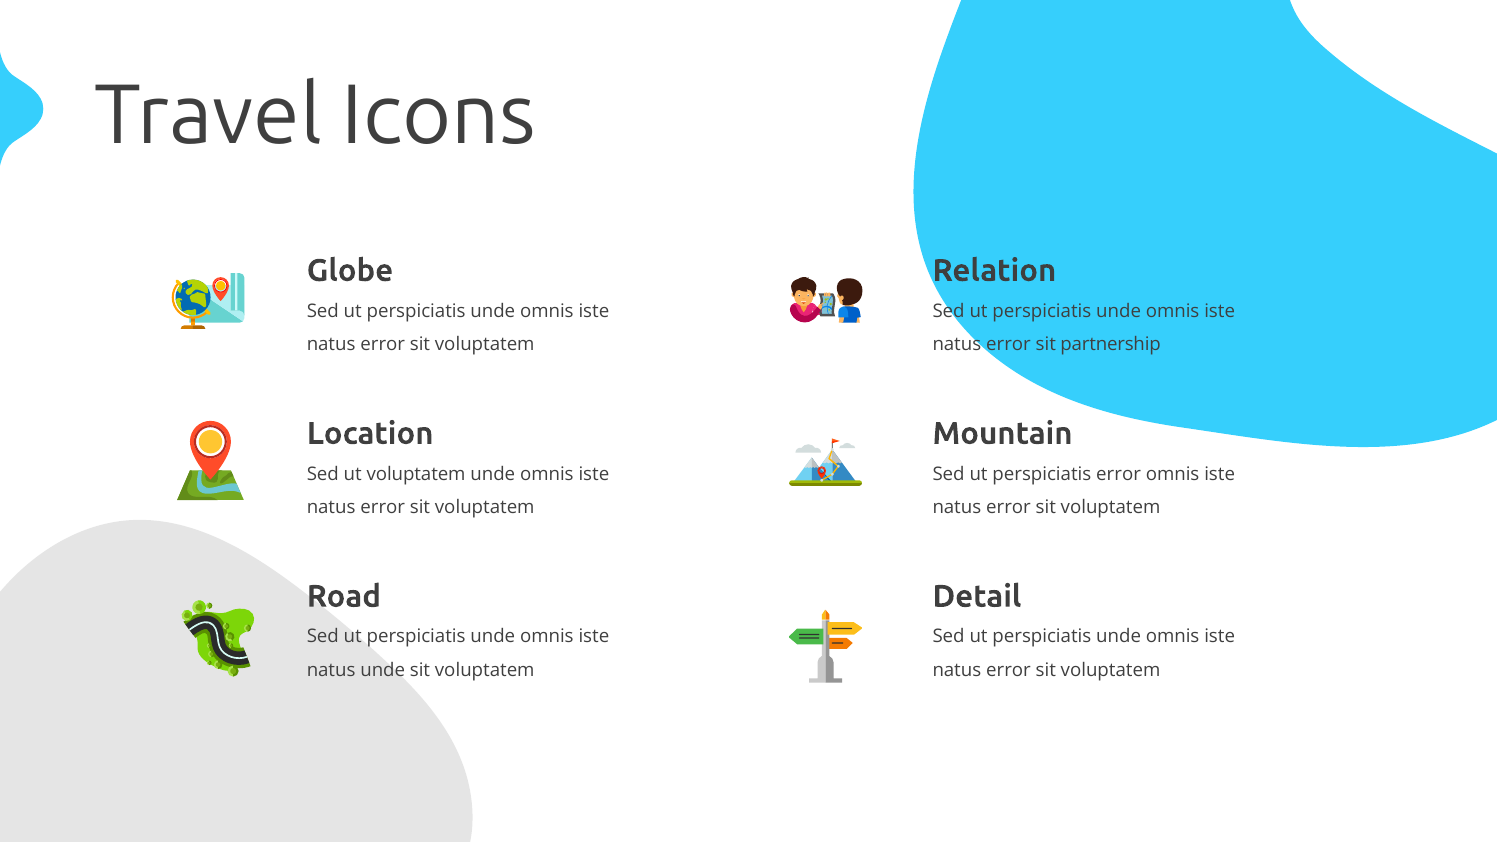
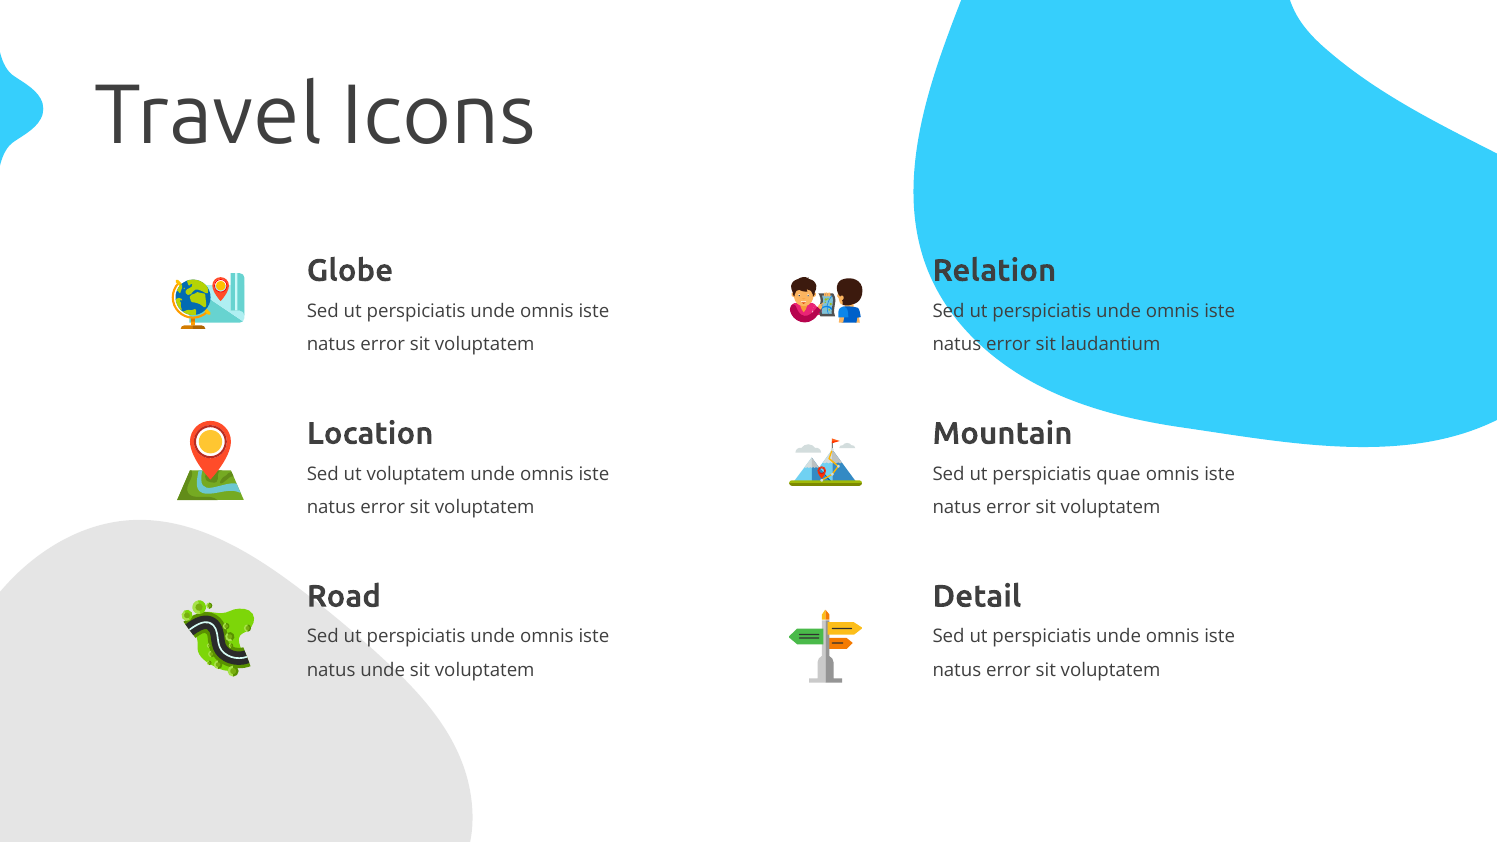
partnership: partnership -> laudantium
perspiciatis error: error -> quae
